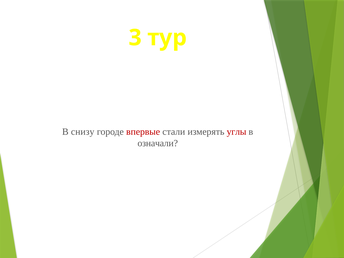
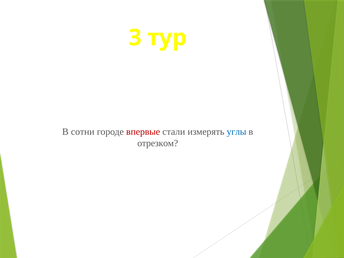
снизу: снизу -> сотни
углы colour: red -> blue
означали: означали -> отрезком
